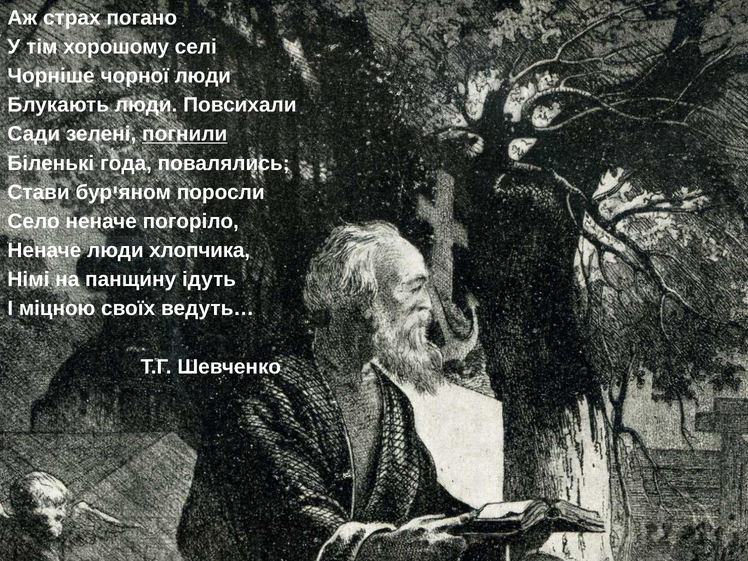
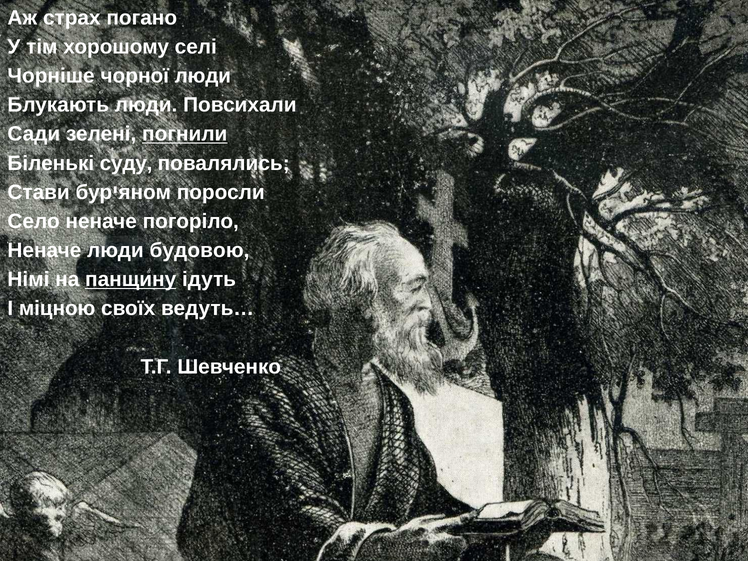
года: года -> суду
хлопчика: хлопчика -> будовою
панщину underline: none -> present
